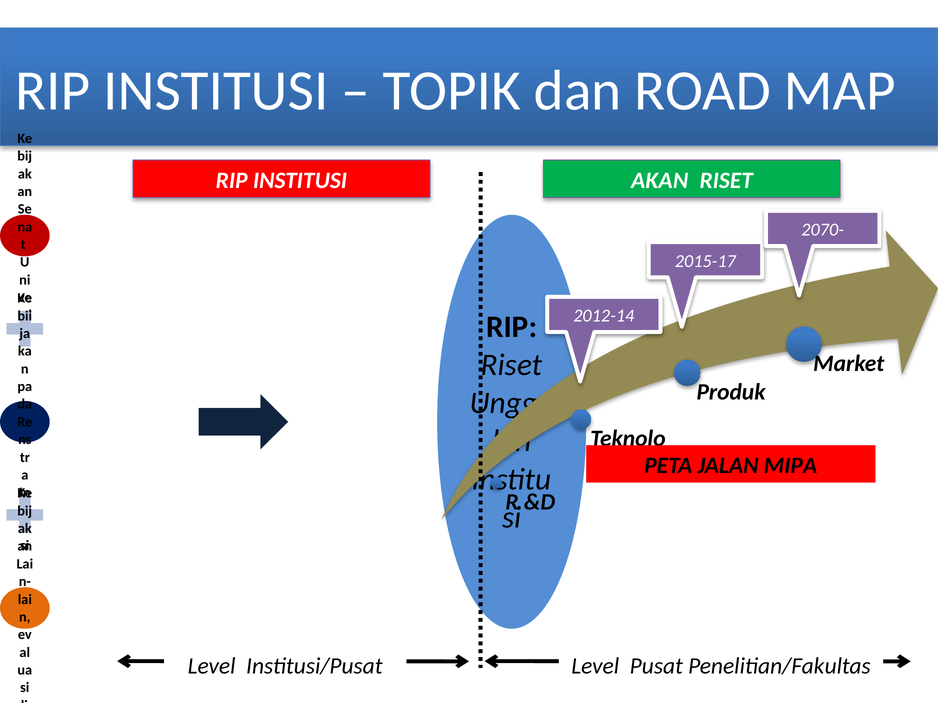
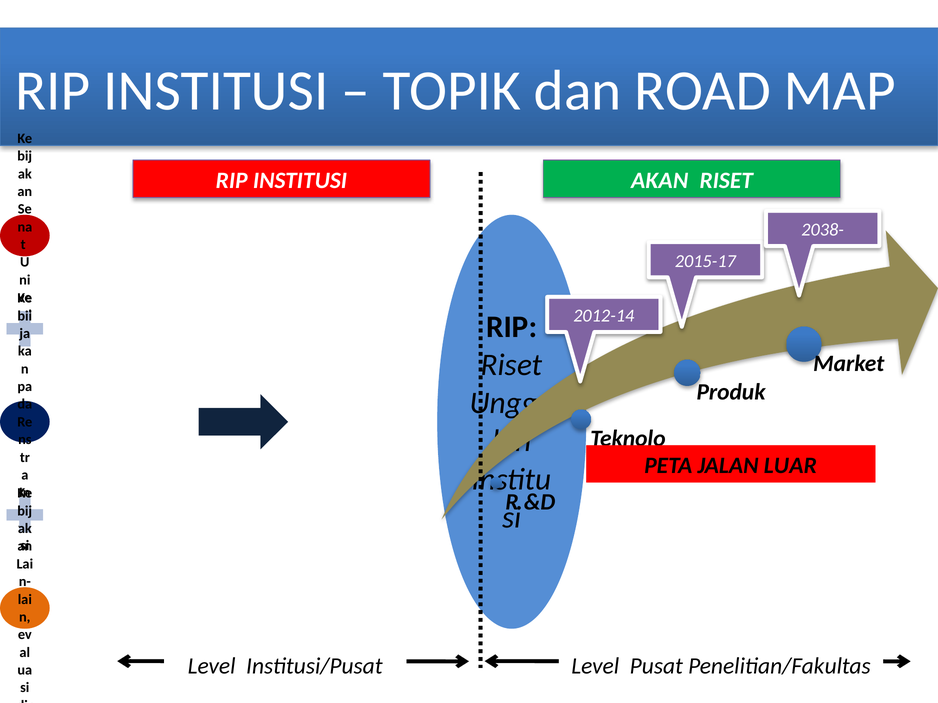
2070-: 2070- -> 2038-
MIPA: MIPA -> LUAR
